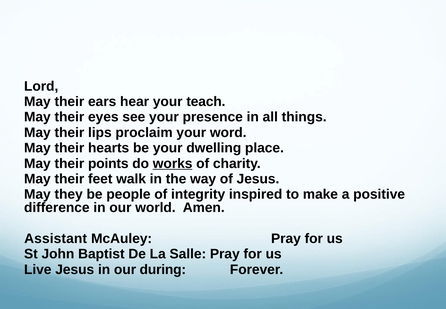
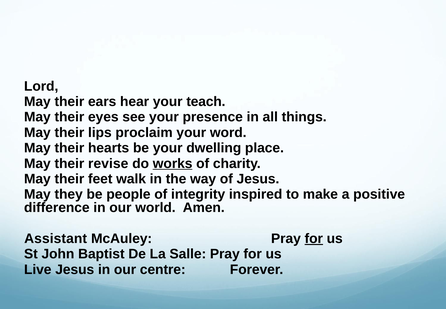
points: points -> revise
for at (314, 238) underline: none -> present
during: during -> centre
